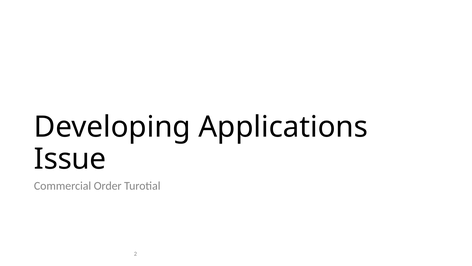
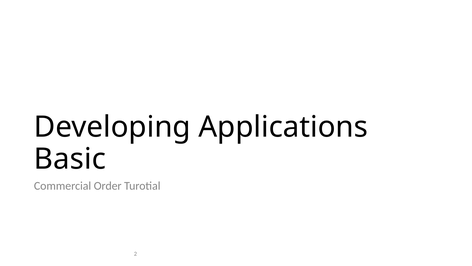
Issue: Issue -> Basic
